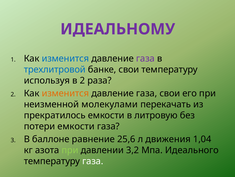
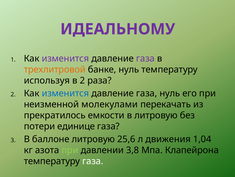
изменится at (65, 58) colour: blue -> purple
трехлитровой colour: blue -> orange
банке свои: свои -> нуль
изменится at (65, 93) colour: orange -> blue
газа свои: свои -> нуль
потери емкости: емкости -> единице
баллоне равнение: равнение -> литровую
3,2: 3,2 -> 3,8
Идеального: Идеального -> Клапейрона
